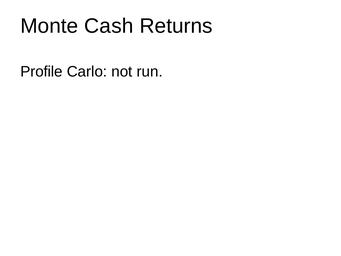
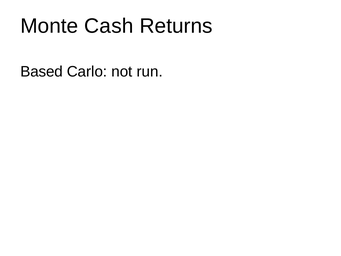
Profile: Profile -> Based
